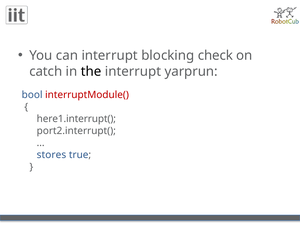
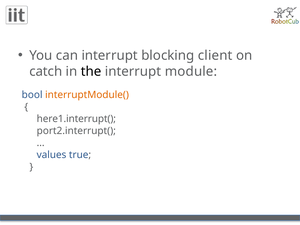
check: check -> client
yarprun: yarprun -> module
interruptModule( colour: red -> orange
stores: stores -> values
